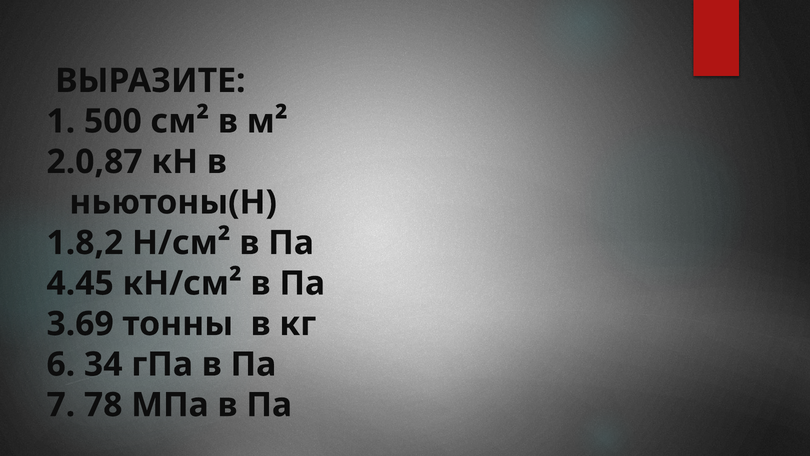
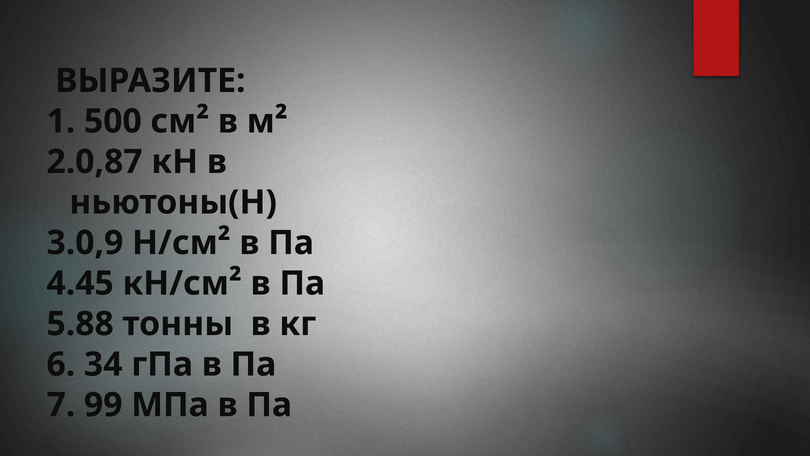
1.8,2: 1.8,2 -> 3.0,9
3.69: 3.69 -> 5.88
78: 78 -> 99
